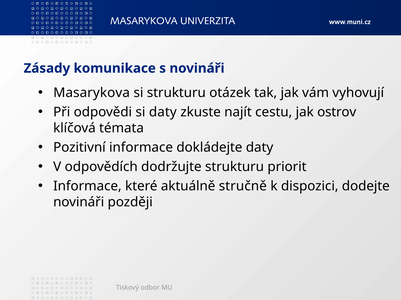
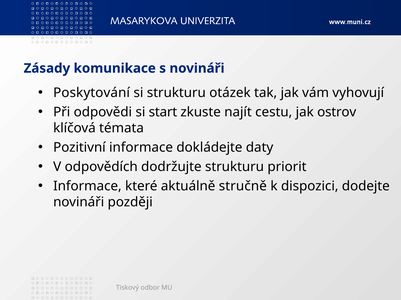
Masarykova: Masarykova -> Poskytování
si daty: daty -> start
